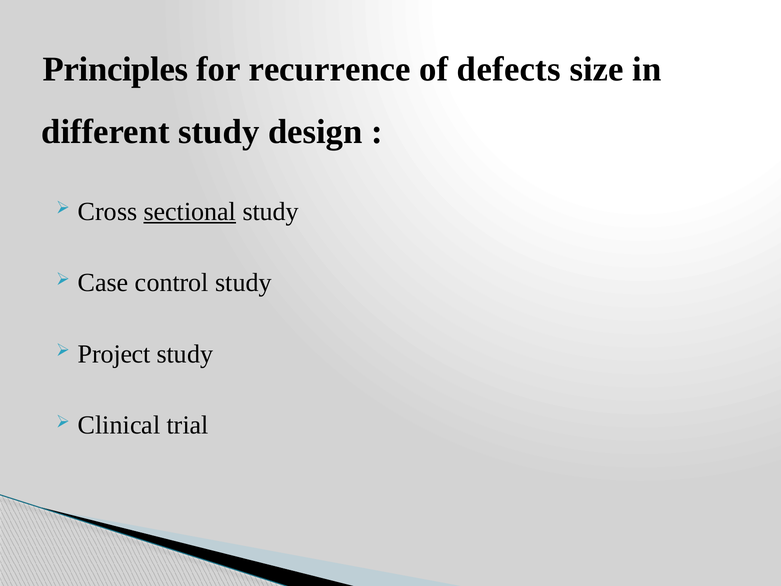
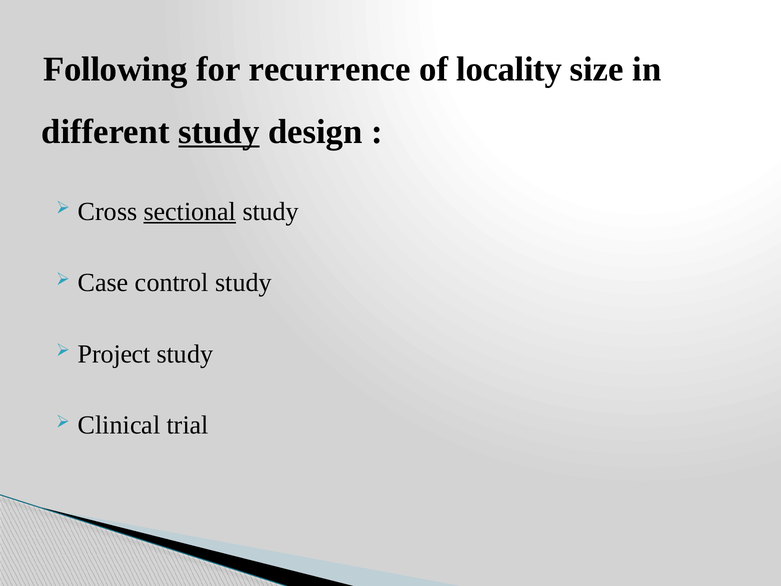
Principles: Principles -> Following
defects: defects -> locality
study at (219, 132) underline: none -> present
